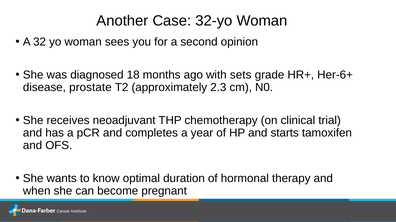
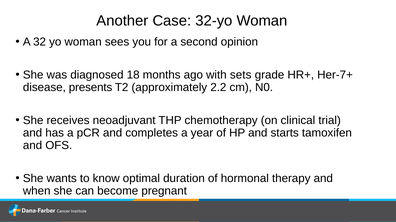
Her-6+: Her-6+ -> Her-7+
prostate: prostate -> presents
2.3: 2.3 -> 2.2
